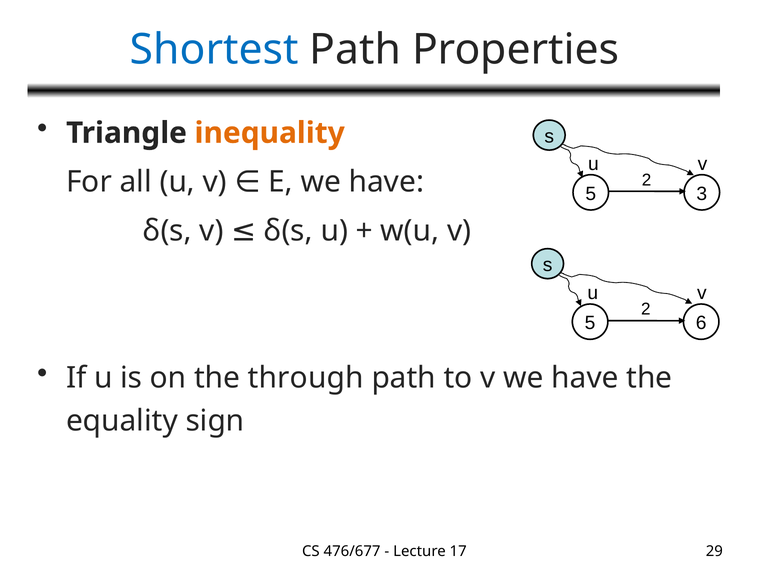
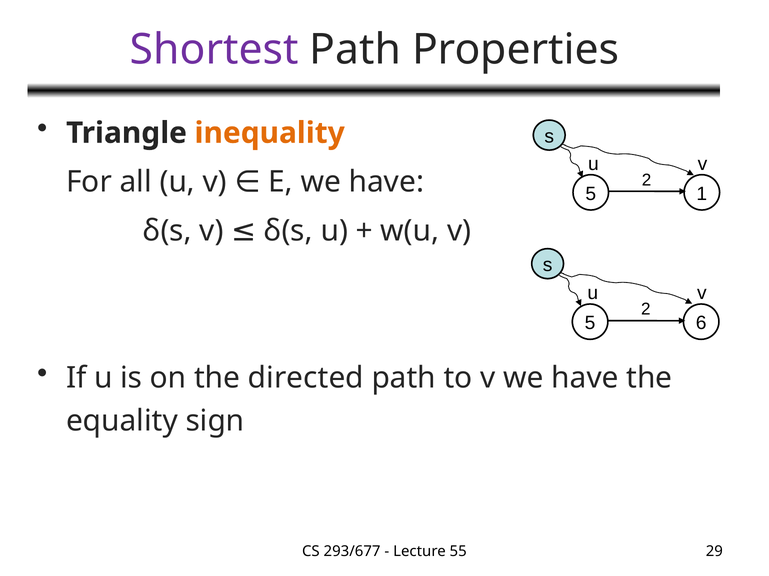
Shortest colour: blue -> purple
3: 3 -> 1
through: through -> directed
476/677: 476/677 -> 293/677
17: 17 -> 55
